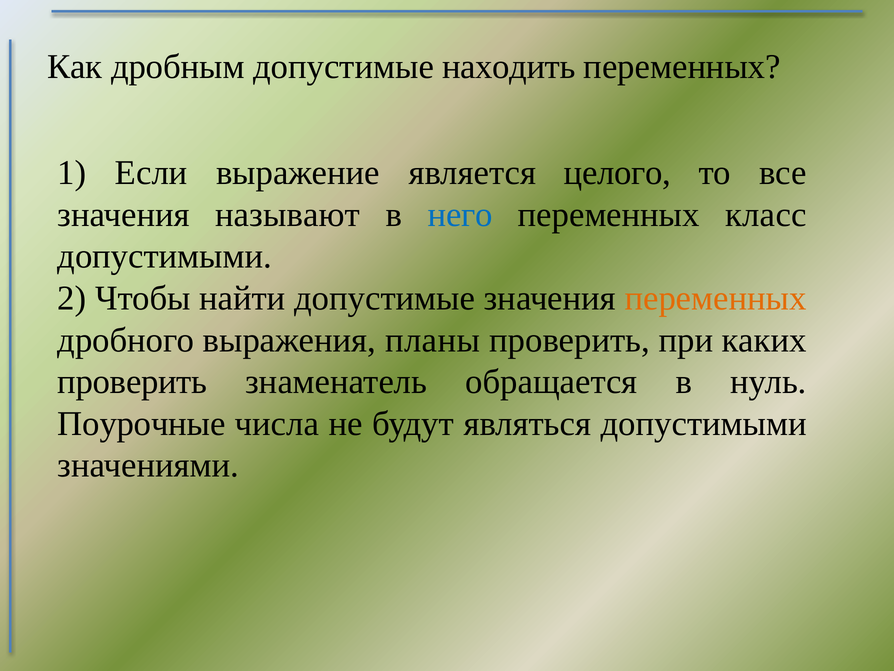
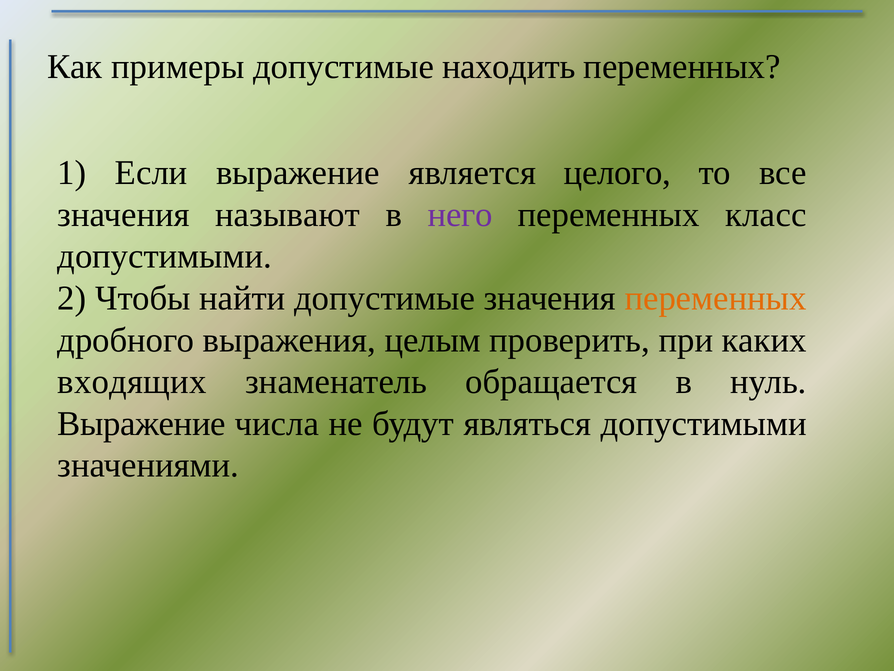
дробным: дробным -> примеры
него colour: blue -> purple
планы: планы -> целым
проверить at (132, 382): проверить -> входящих
Поурочные at (141, 423): Поурочные -> Выражение
